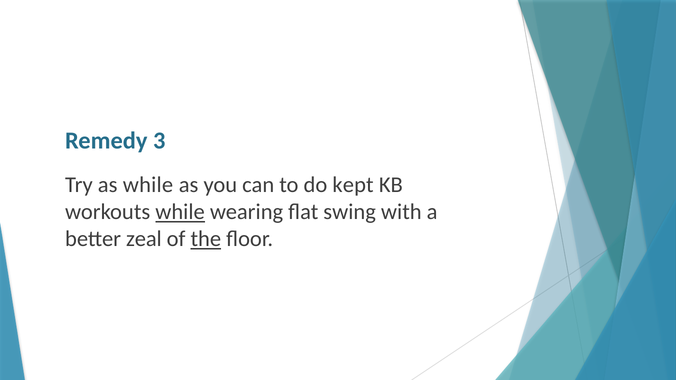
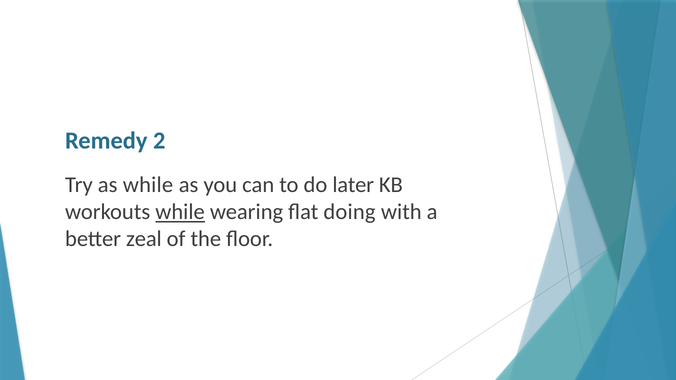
3: 3 -> 2
kept: kept -> later
swing: swing -> doing
the underline: present -> none
